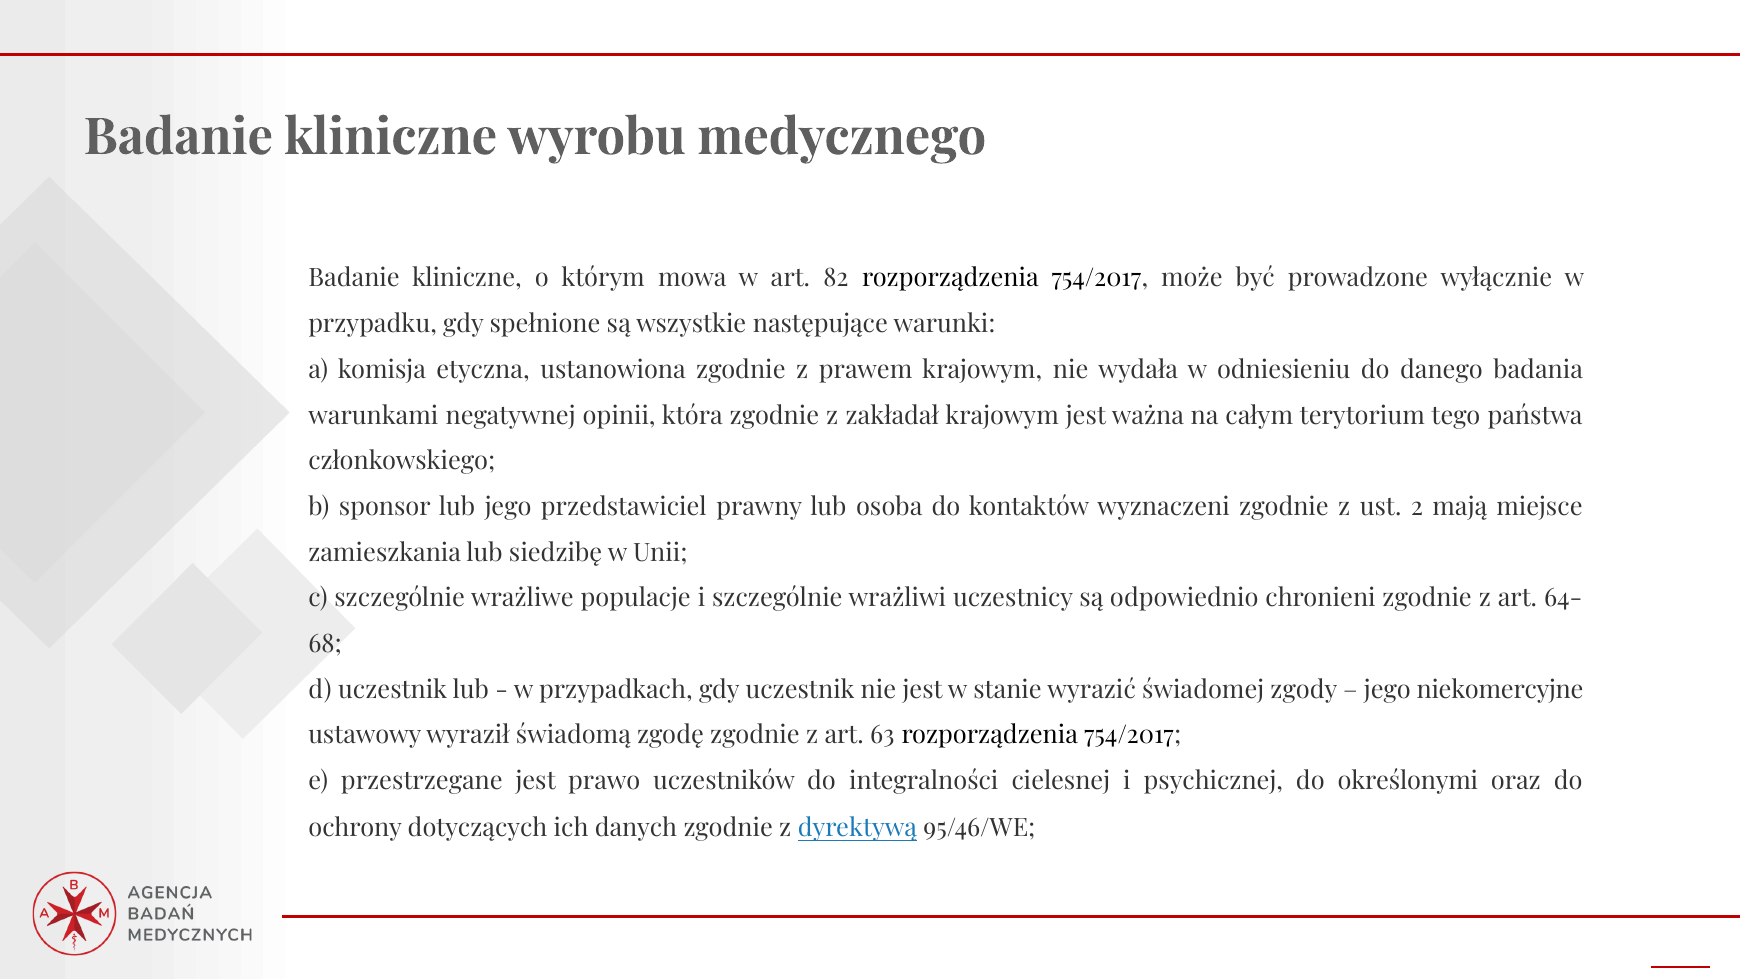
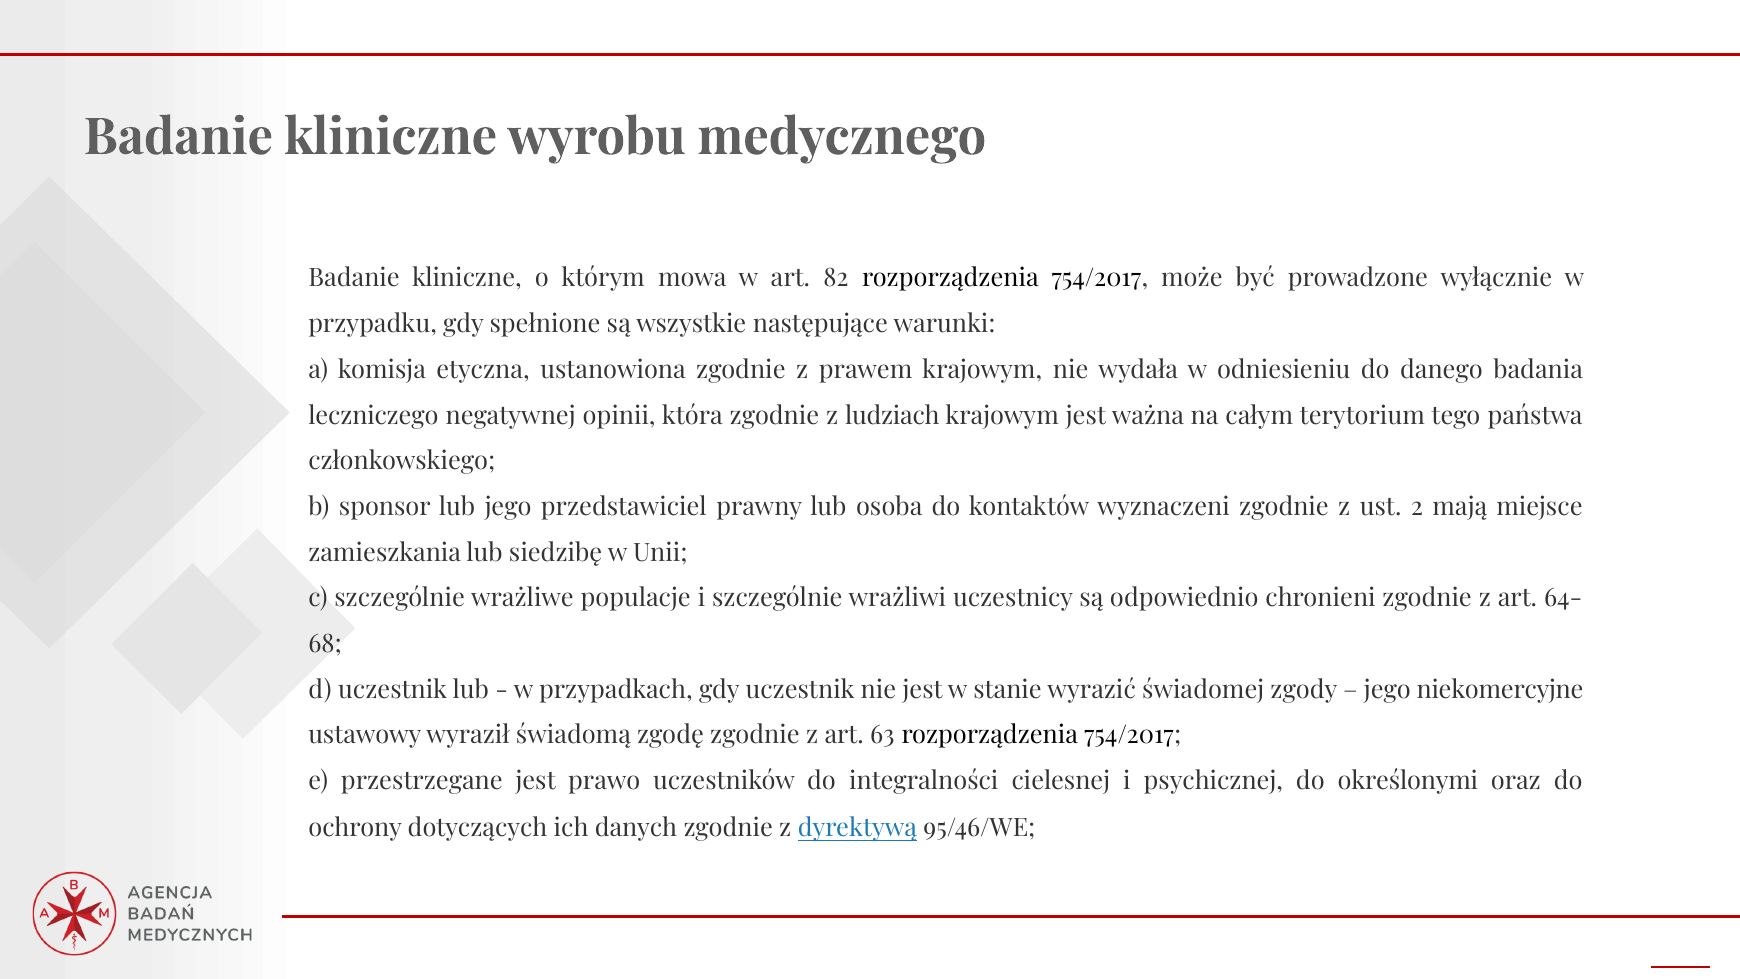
warunkami: warunkami -> leczniczego
zakładał: zakładał -> ludziach
